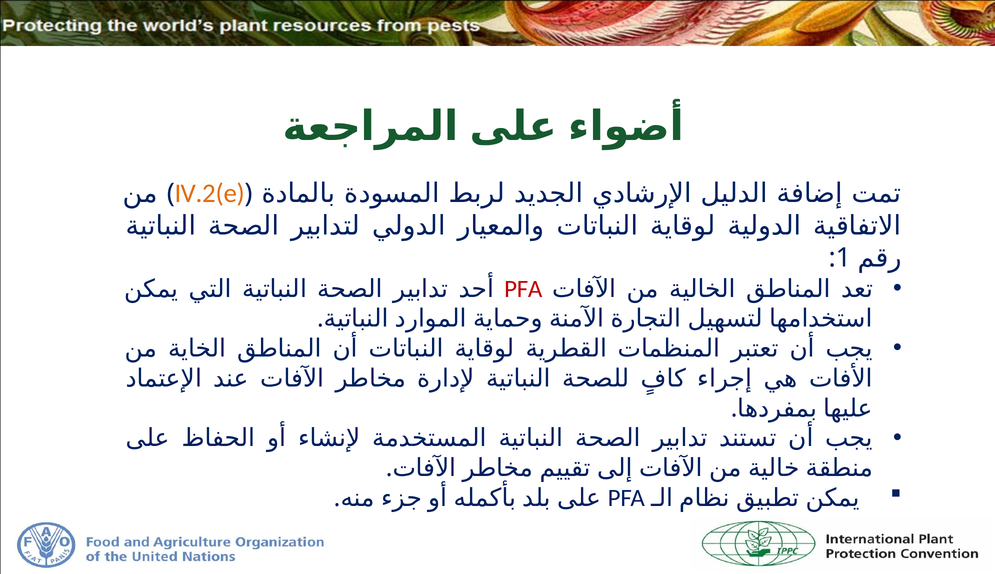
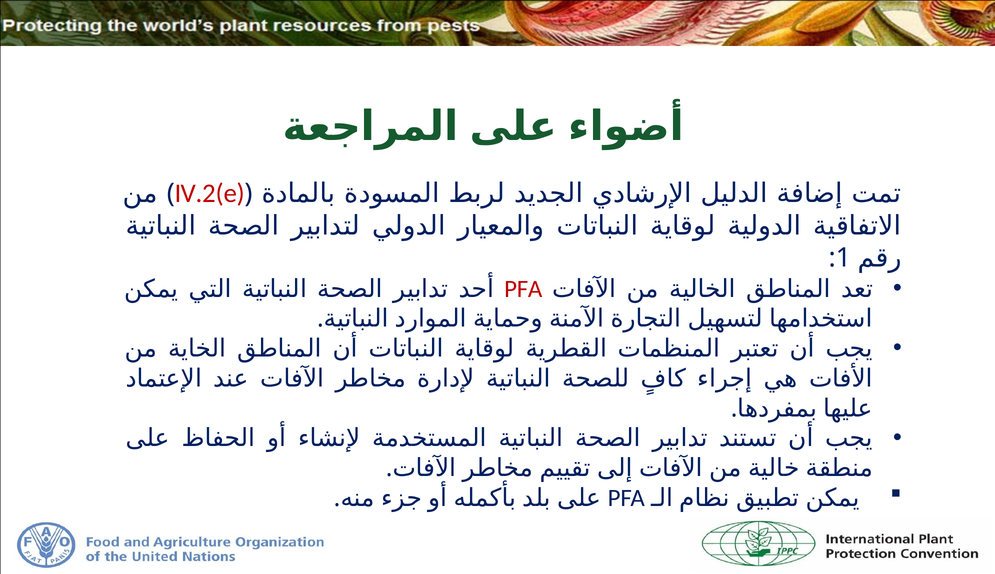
IV.2(e colour: orange -> red
